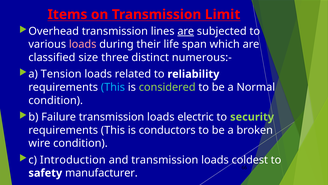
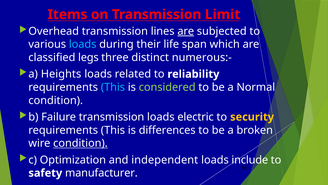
loads at (83, 44) colour: pink -> light blue
size: size -> legs
Tension: Tension -> Heights
security colour: light green -> yellow
conductors: conductors -> differences
condition at (80, 143) underline: none -> present
Introduction: Introduction -> Optimization
and transmission: transmission -> independent
coldest: coldest -> include
